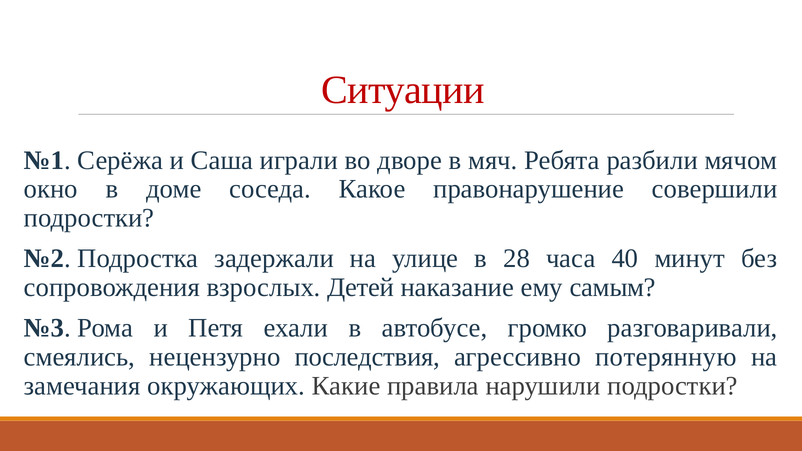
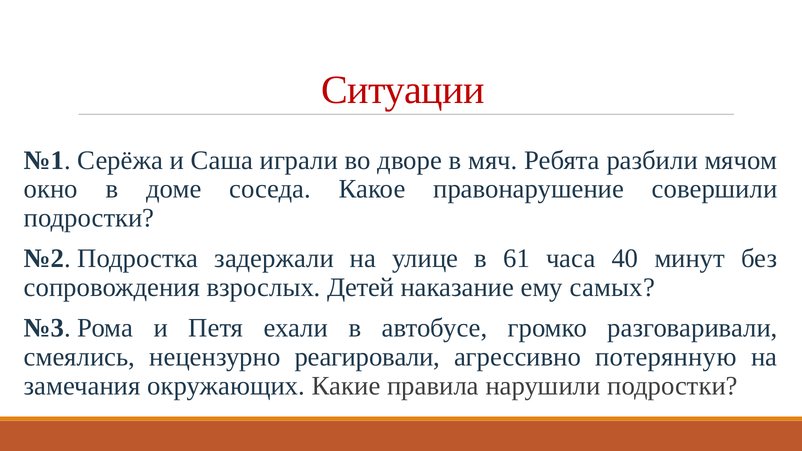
28: 28 -> 61
самым: самым -> самых
последствия: последствия -> реагировали
